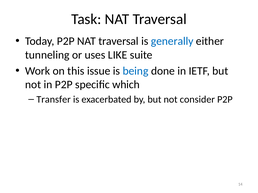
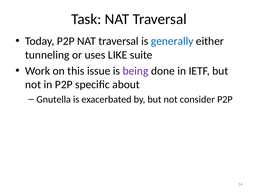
being colour: blue -> purple
which: which -> about
Transfer: Transfer -> Gnutella
